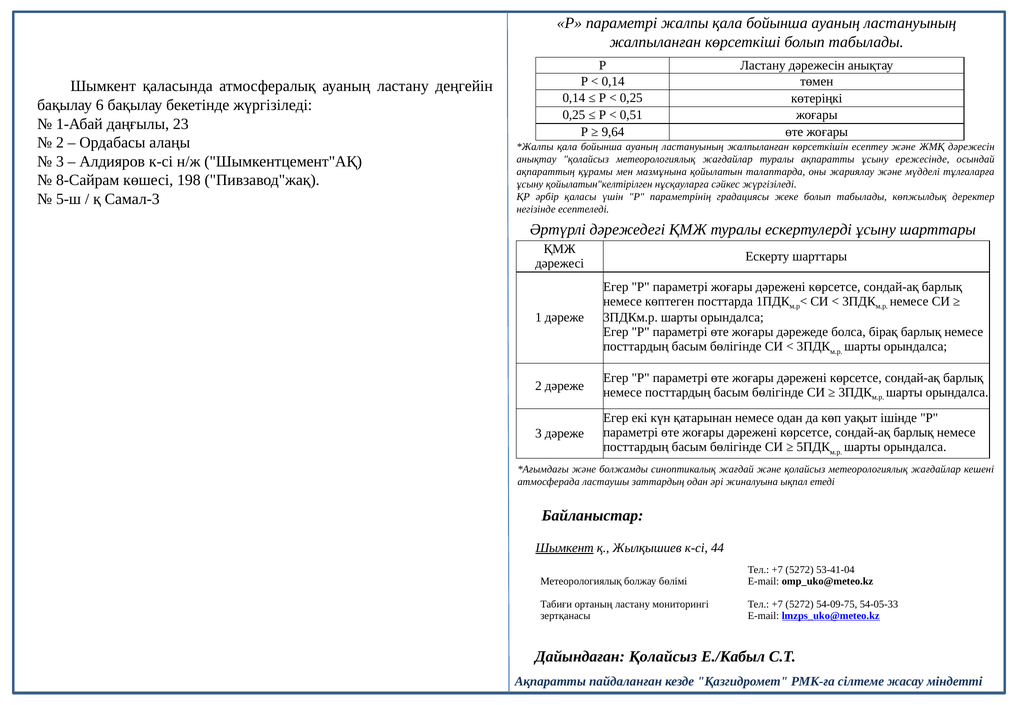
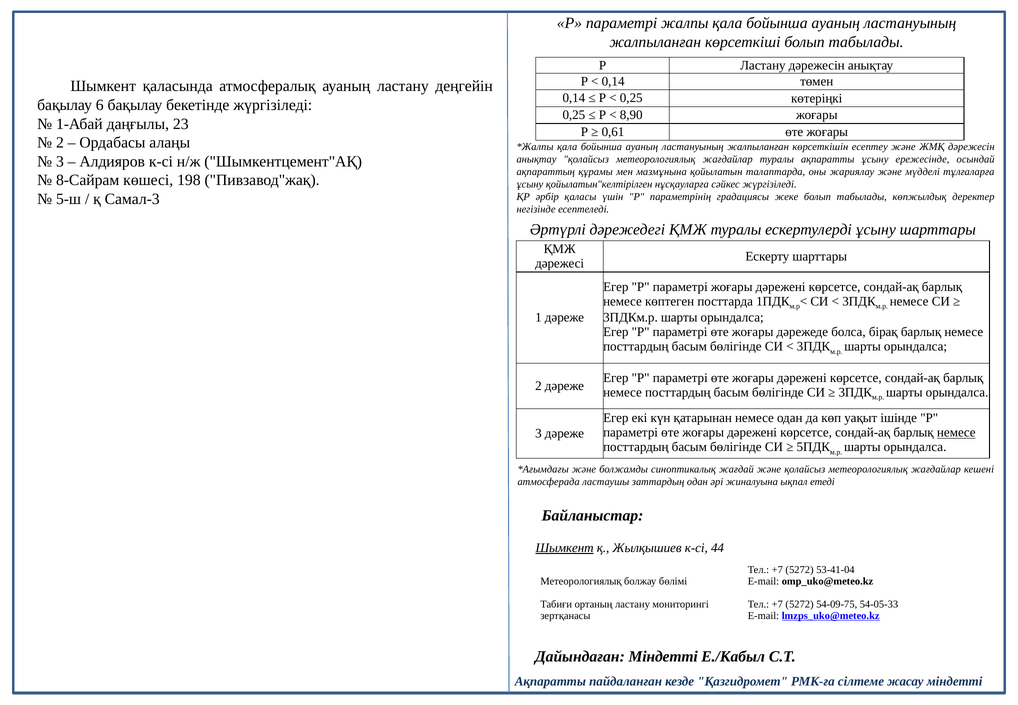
0,51: 0,51 -> 8,90
9,64: 9,64 -> 0,61
немесе at (956, 432) underline: none -> present
Дайындаған Қолайсыз: Қолайсыз -> Міндетті
